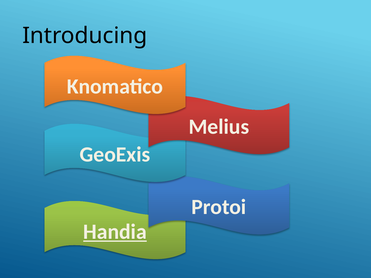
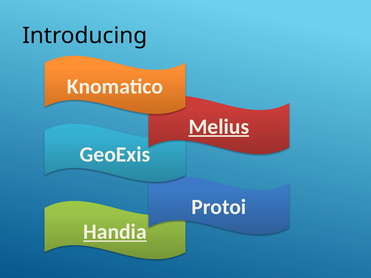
Melius underline: none -> present
